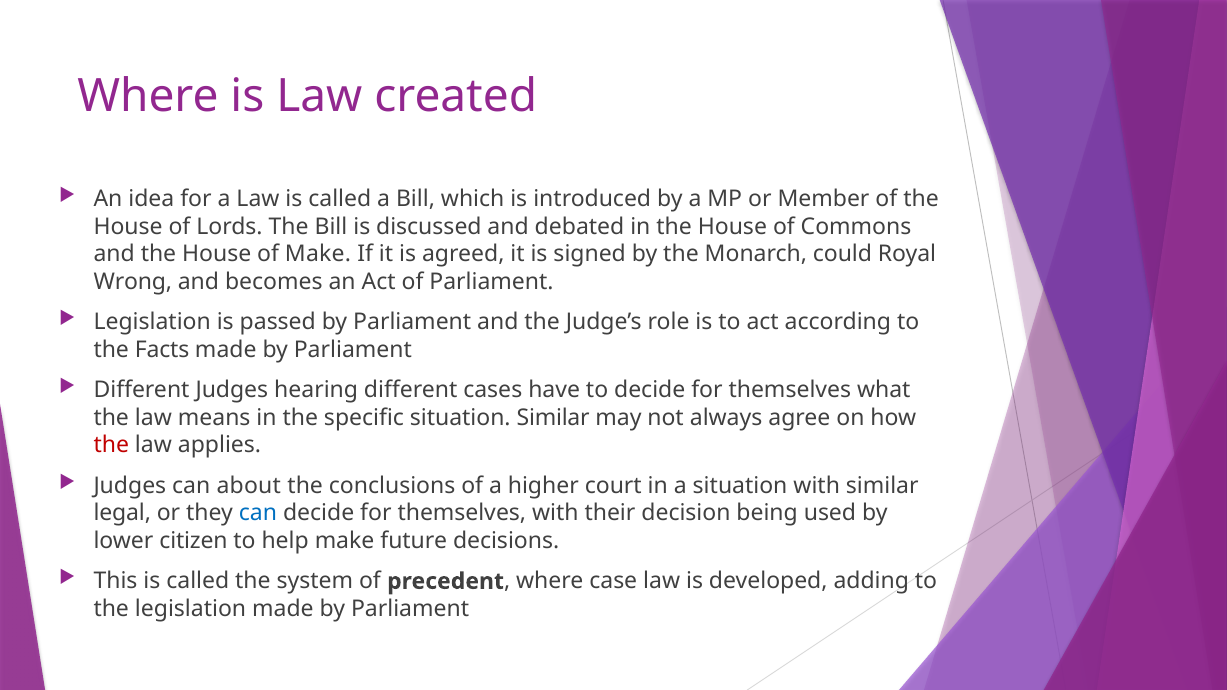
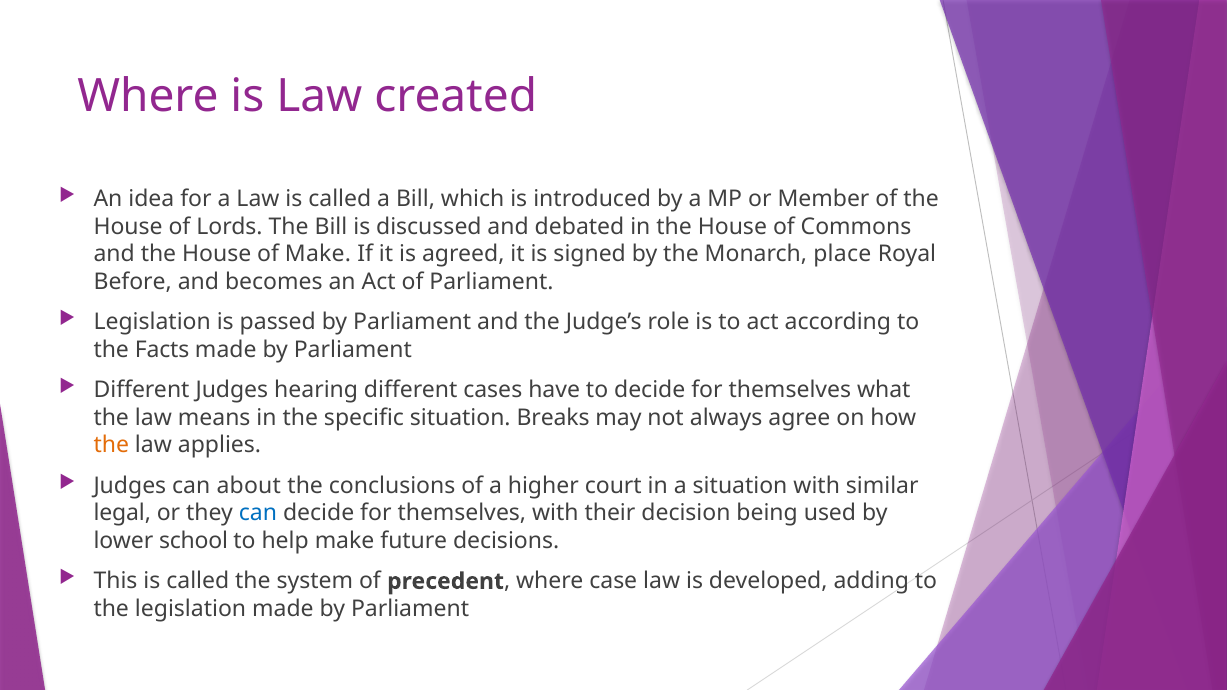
could: could -> place
Wrong: Wrong -> Before
situation Similar: Similar -> Breaks
the at (111, 445) colour: red -> orange
citizen: citizen -> school
